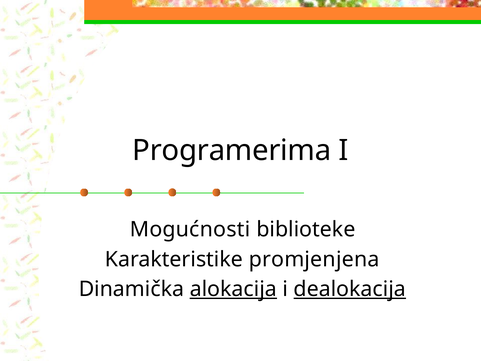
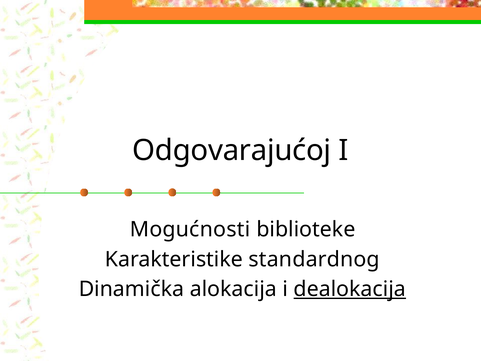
Programerima: Programerima -> Odgovarajućoj
promjenjena: promjenjena -> standardnog
alokacija underline: present -> none
